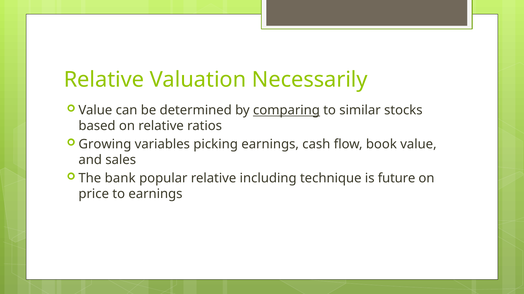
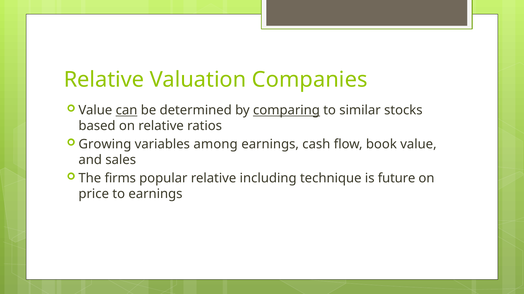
Necessarily: Necessarily -> Companies
can underline: none -> present
picking: picking -> among
bank: bank -> firms
